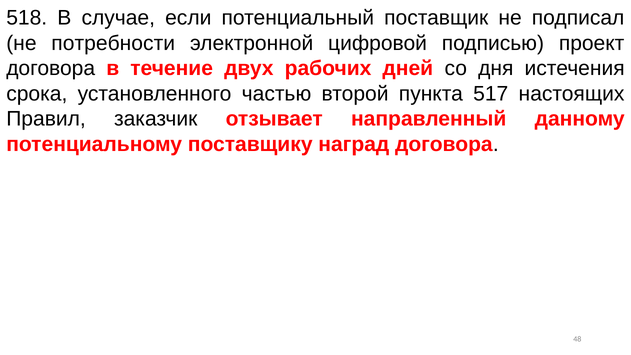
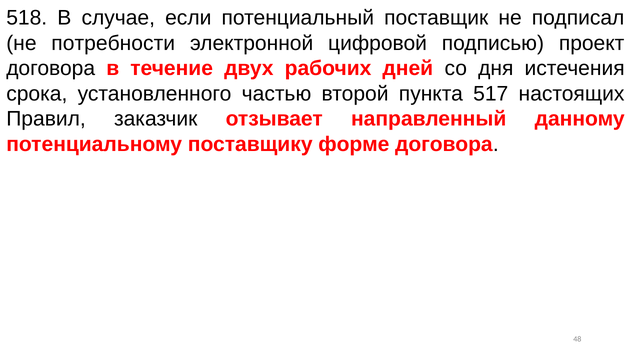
наград: наград -> форме
